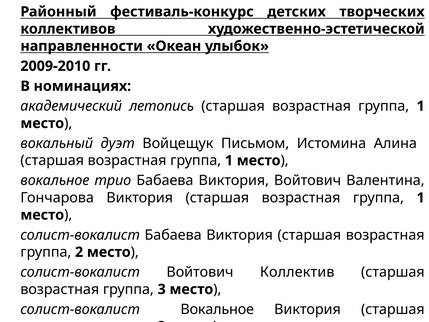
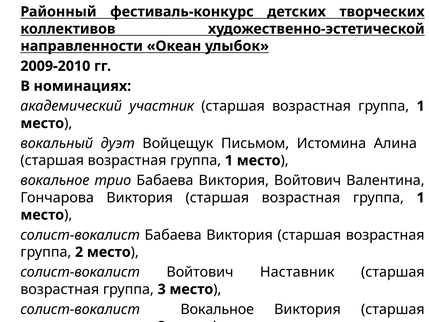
летопись: летопись -> участник
Коллектив: Коллектив -> Наставник
